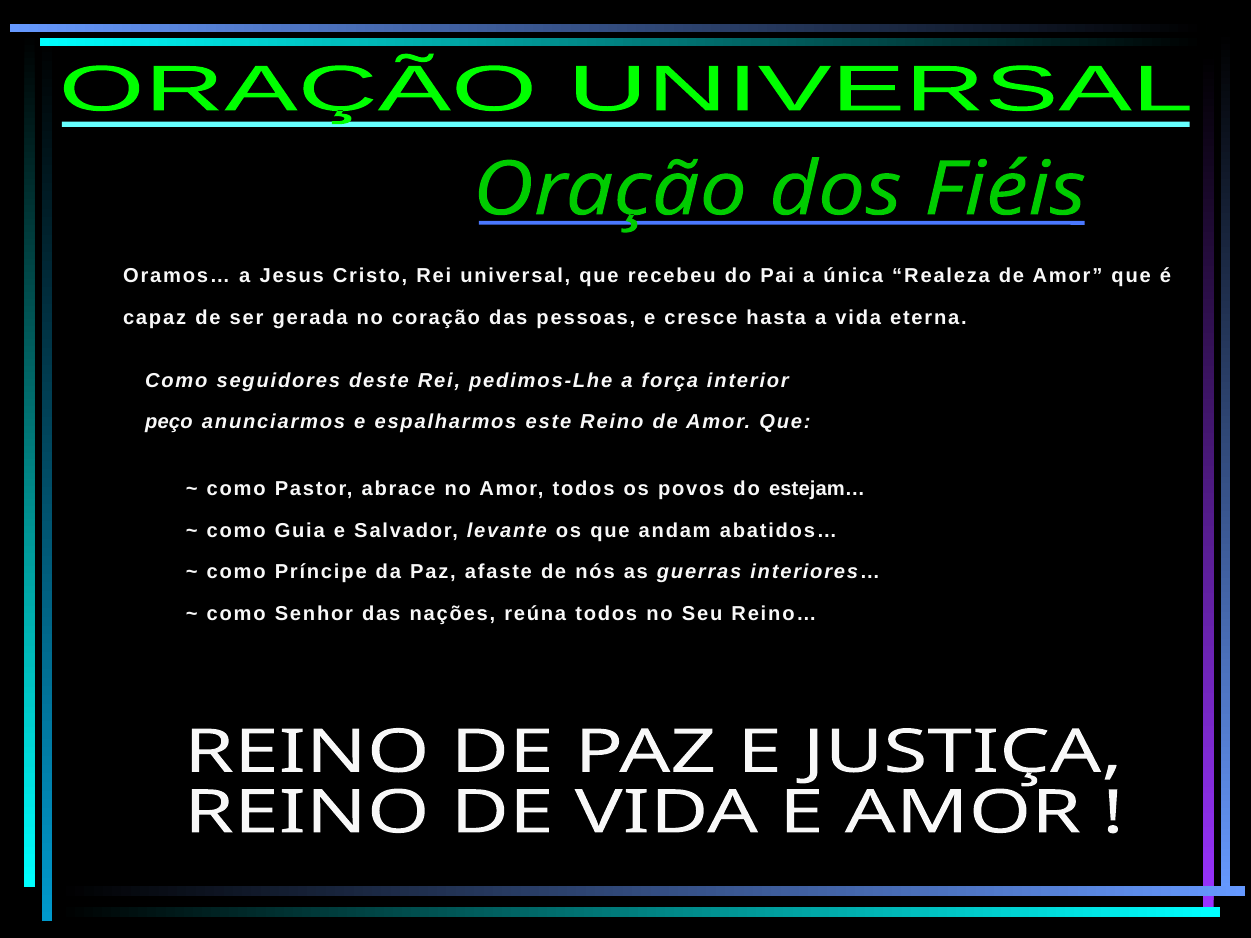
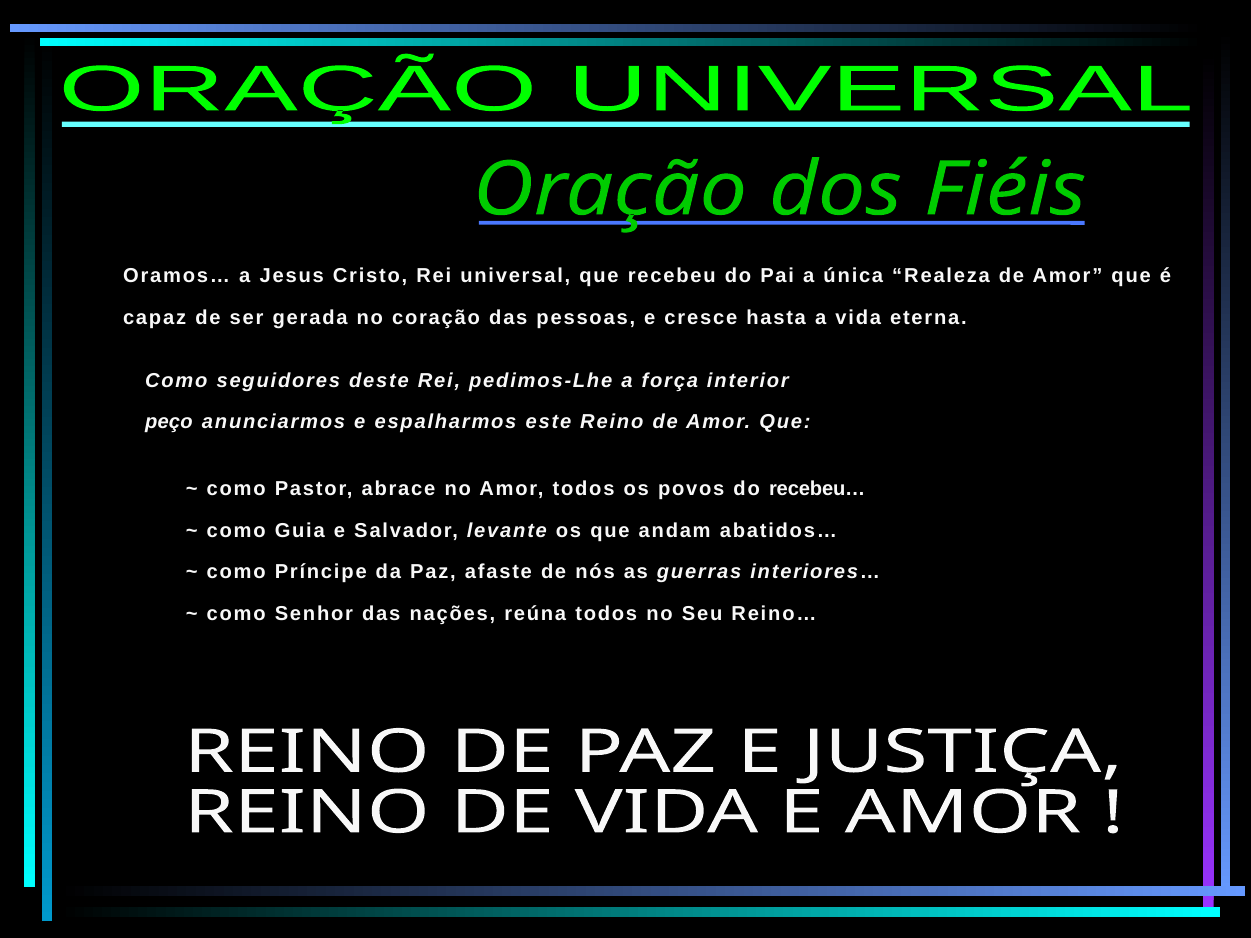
estejam…: estejam… -> recebeu…
